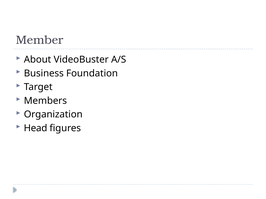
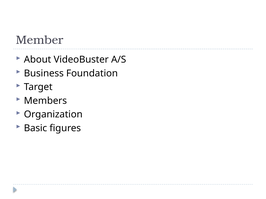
Head: Head -> Basic
